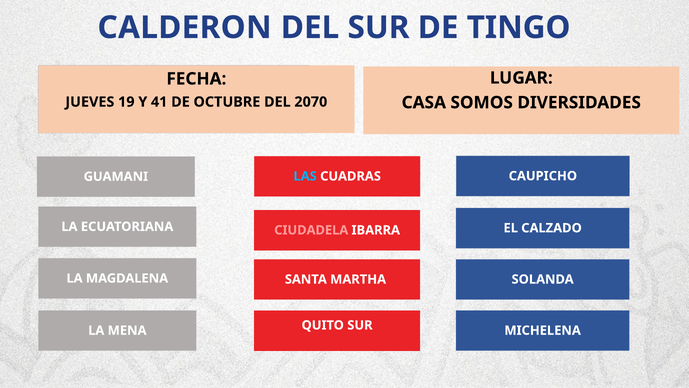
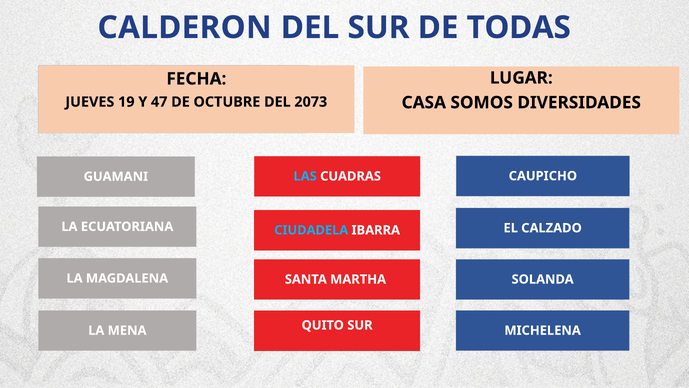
TINGO: TINGO -> TODAS
41: 41 -> 47
2070: 2070 -> 2073
CIUDADELA colour: pink -> light blue
